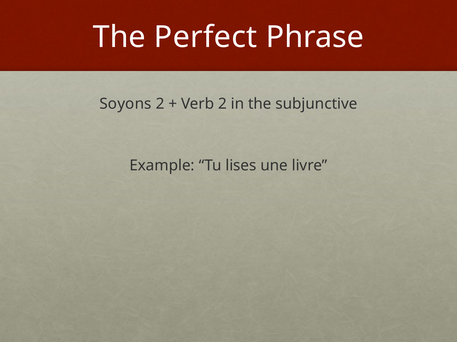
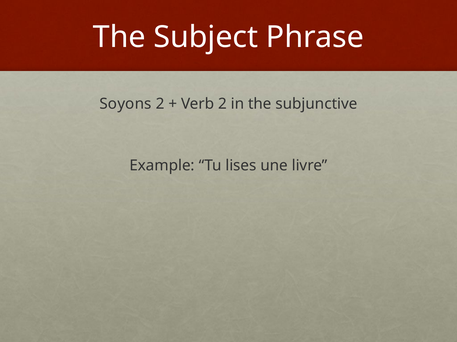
Perfect: Perfect -> Subject
